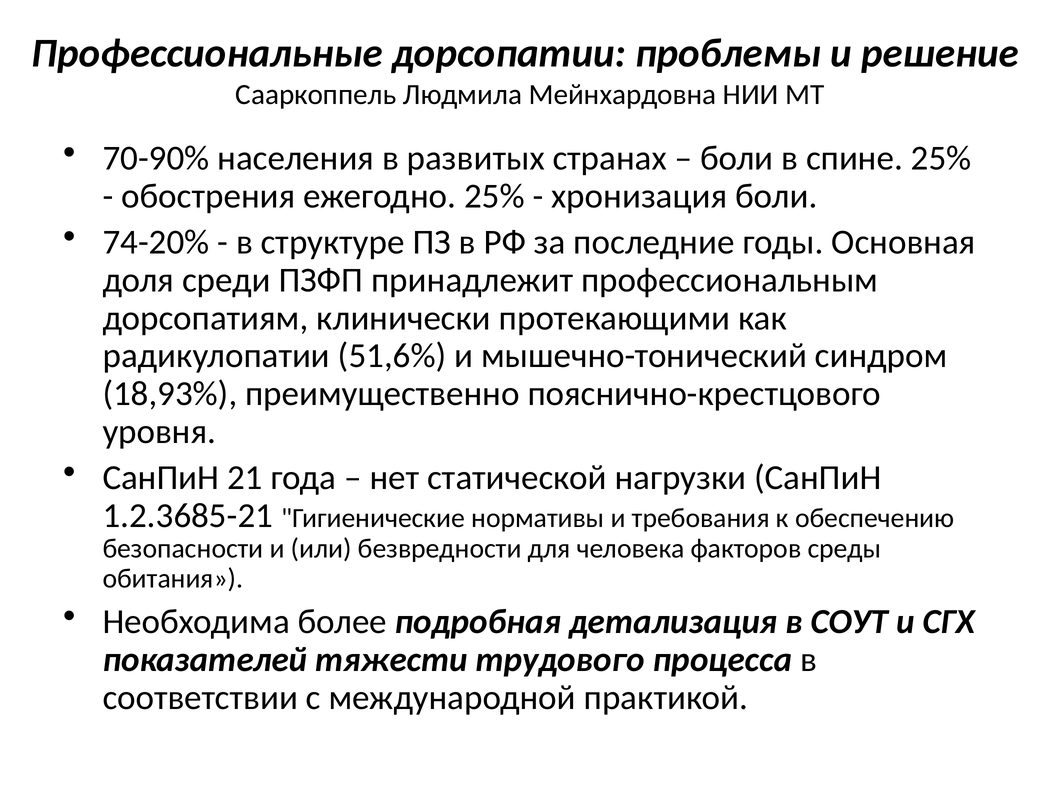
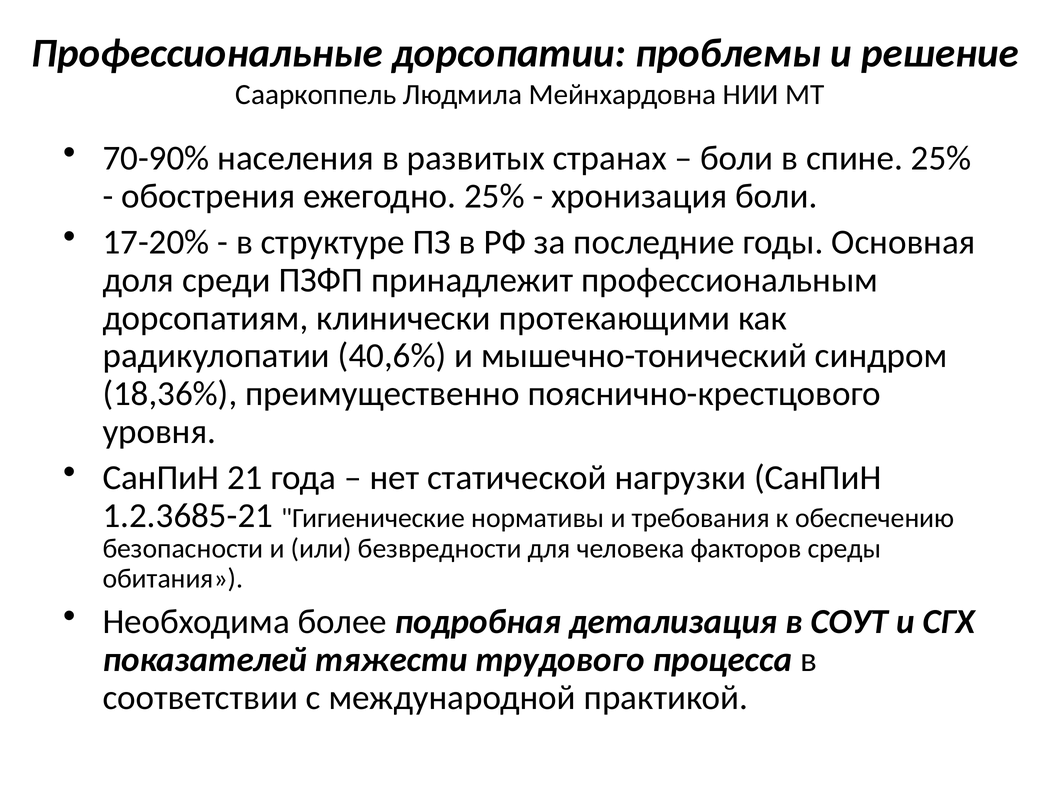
74-20%: 74-20% -> 17-20%
51,6%: 51,6% -> 40,6%
18,93%: 18,93% -> 18,36%
